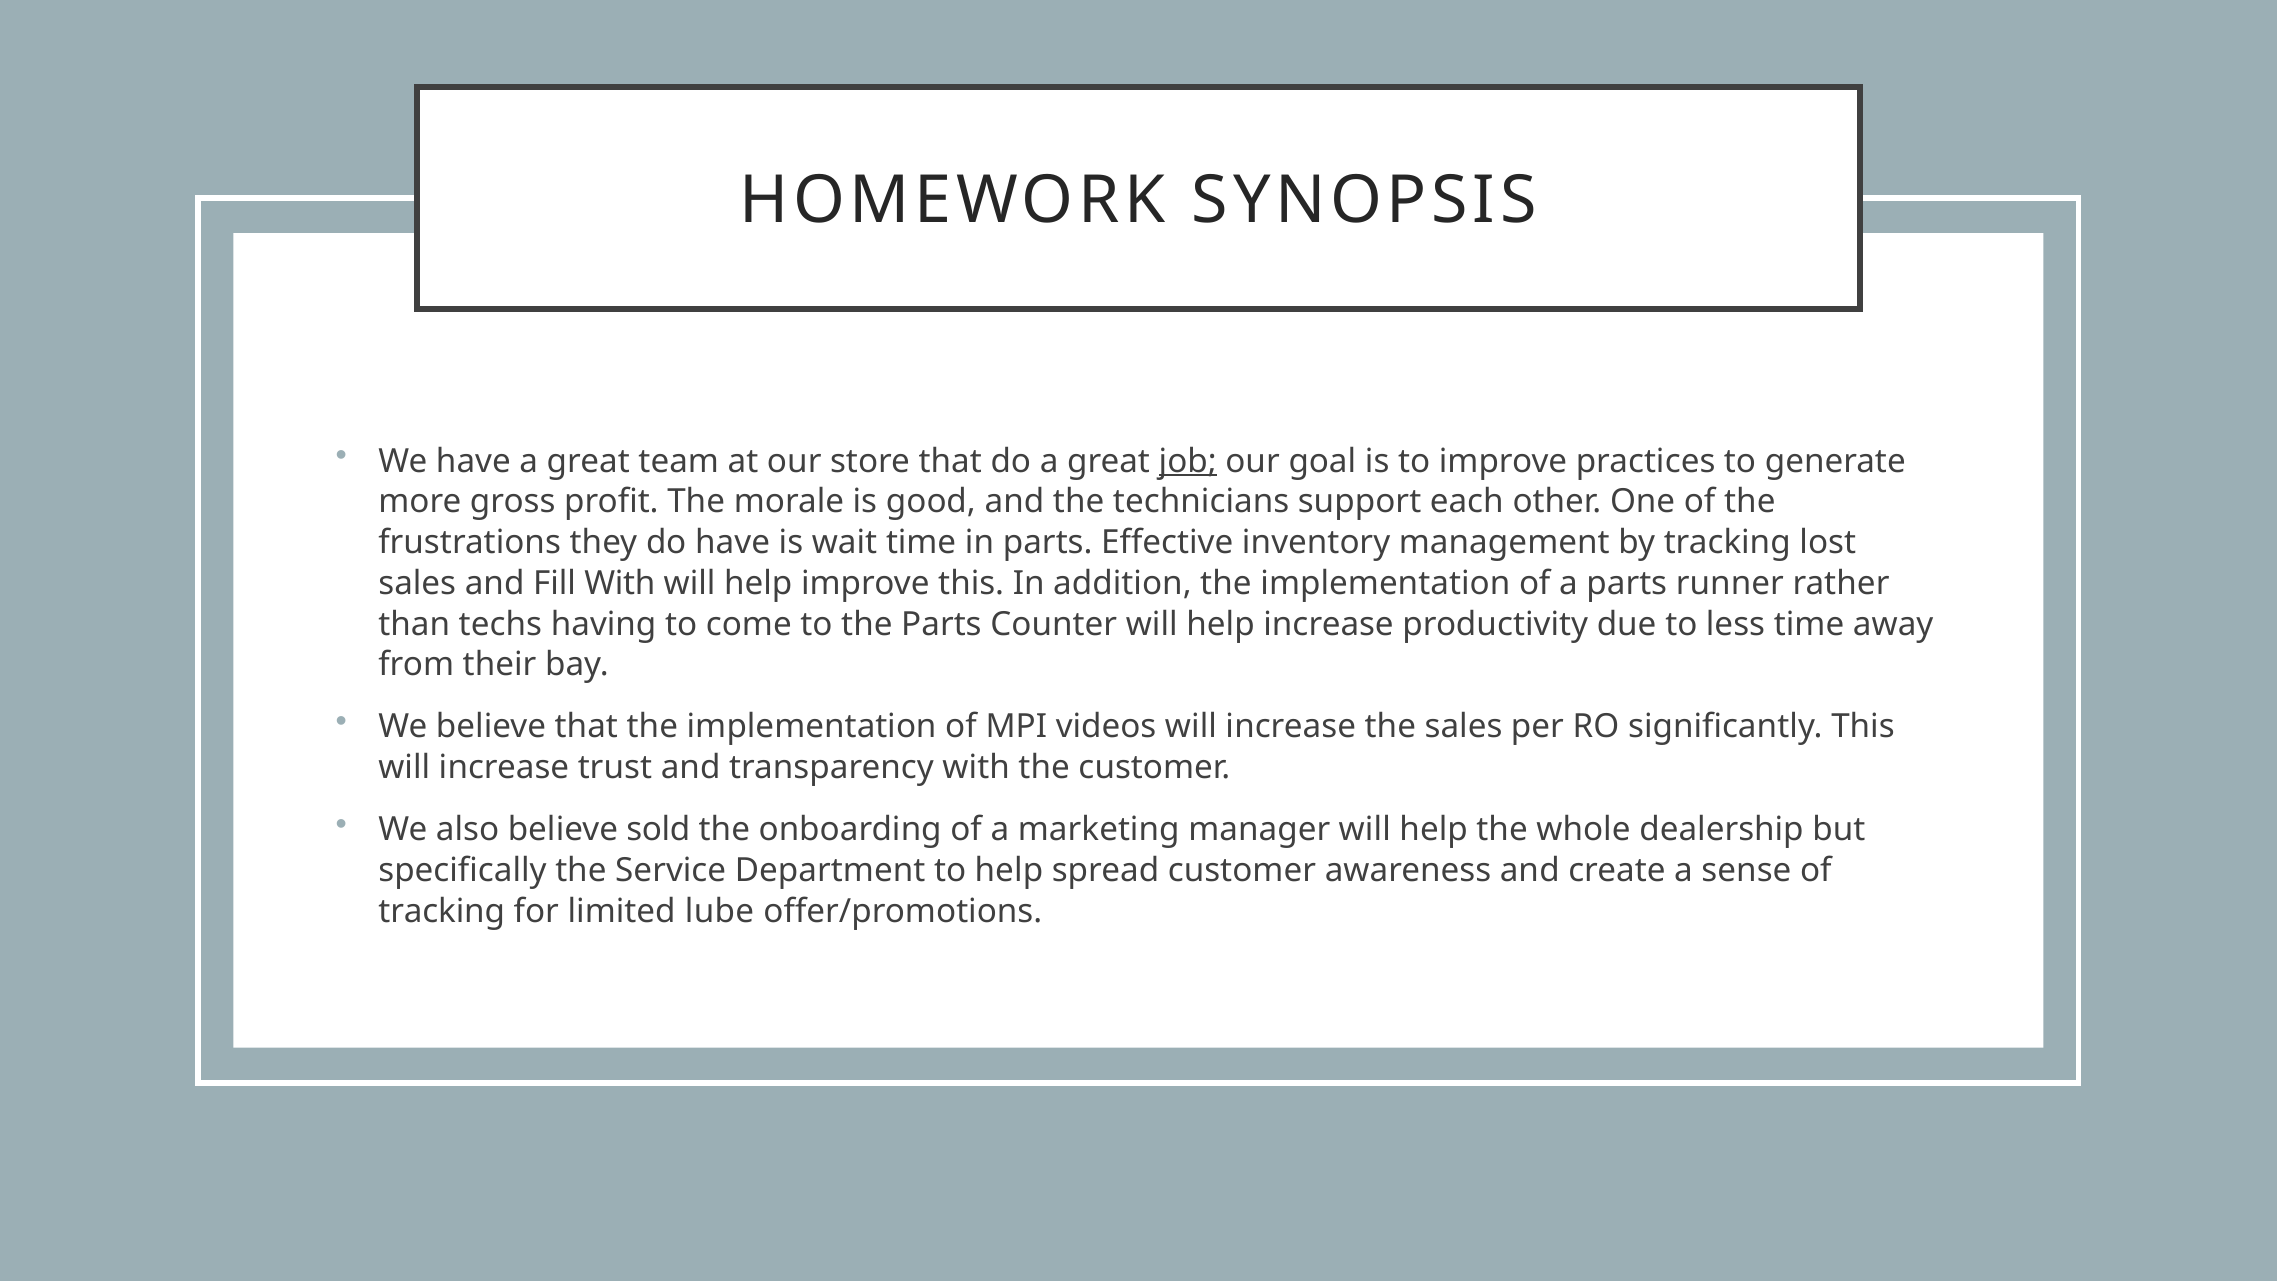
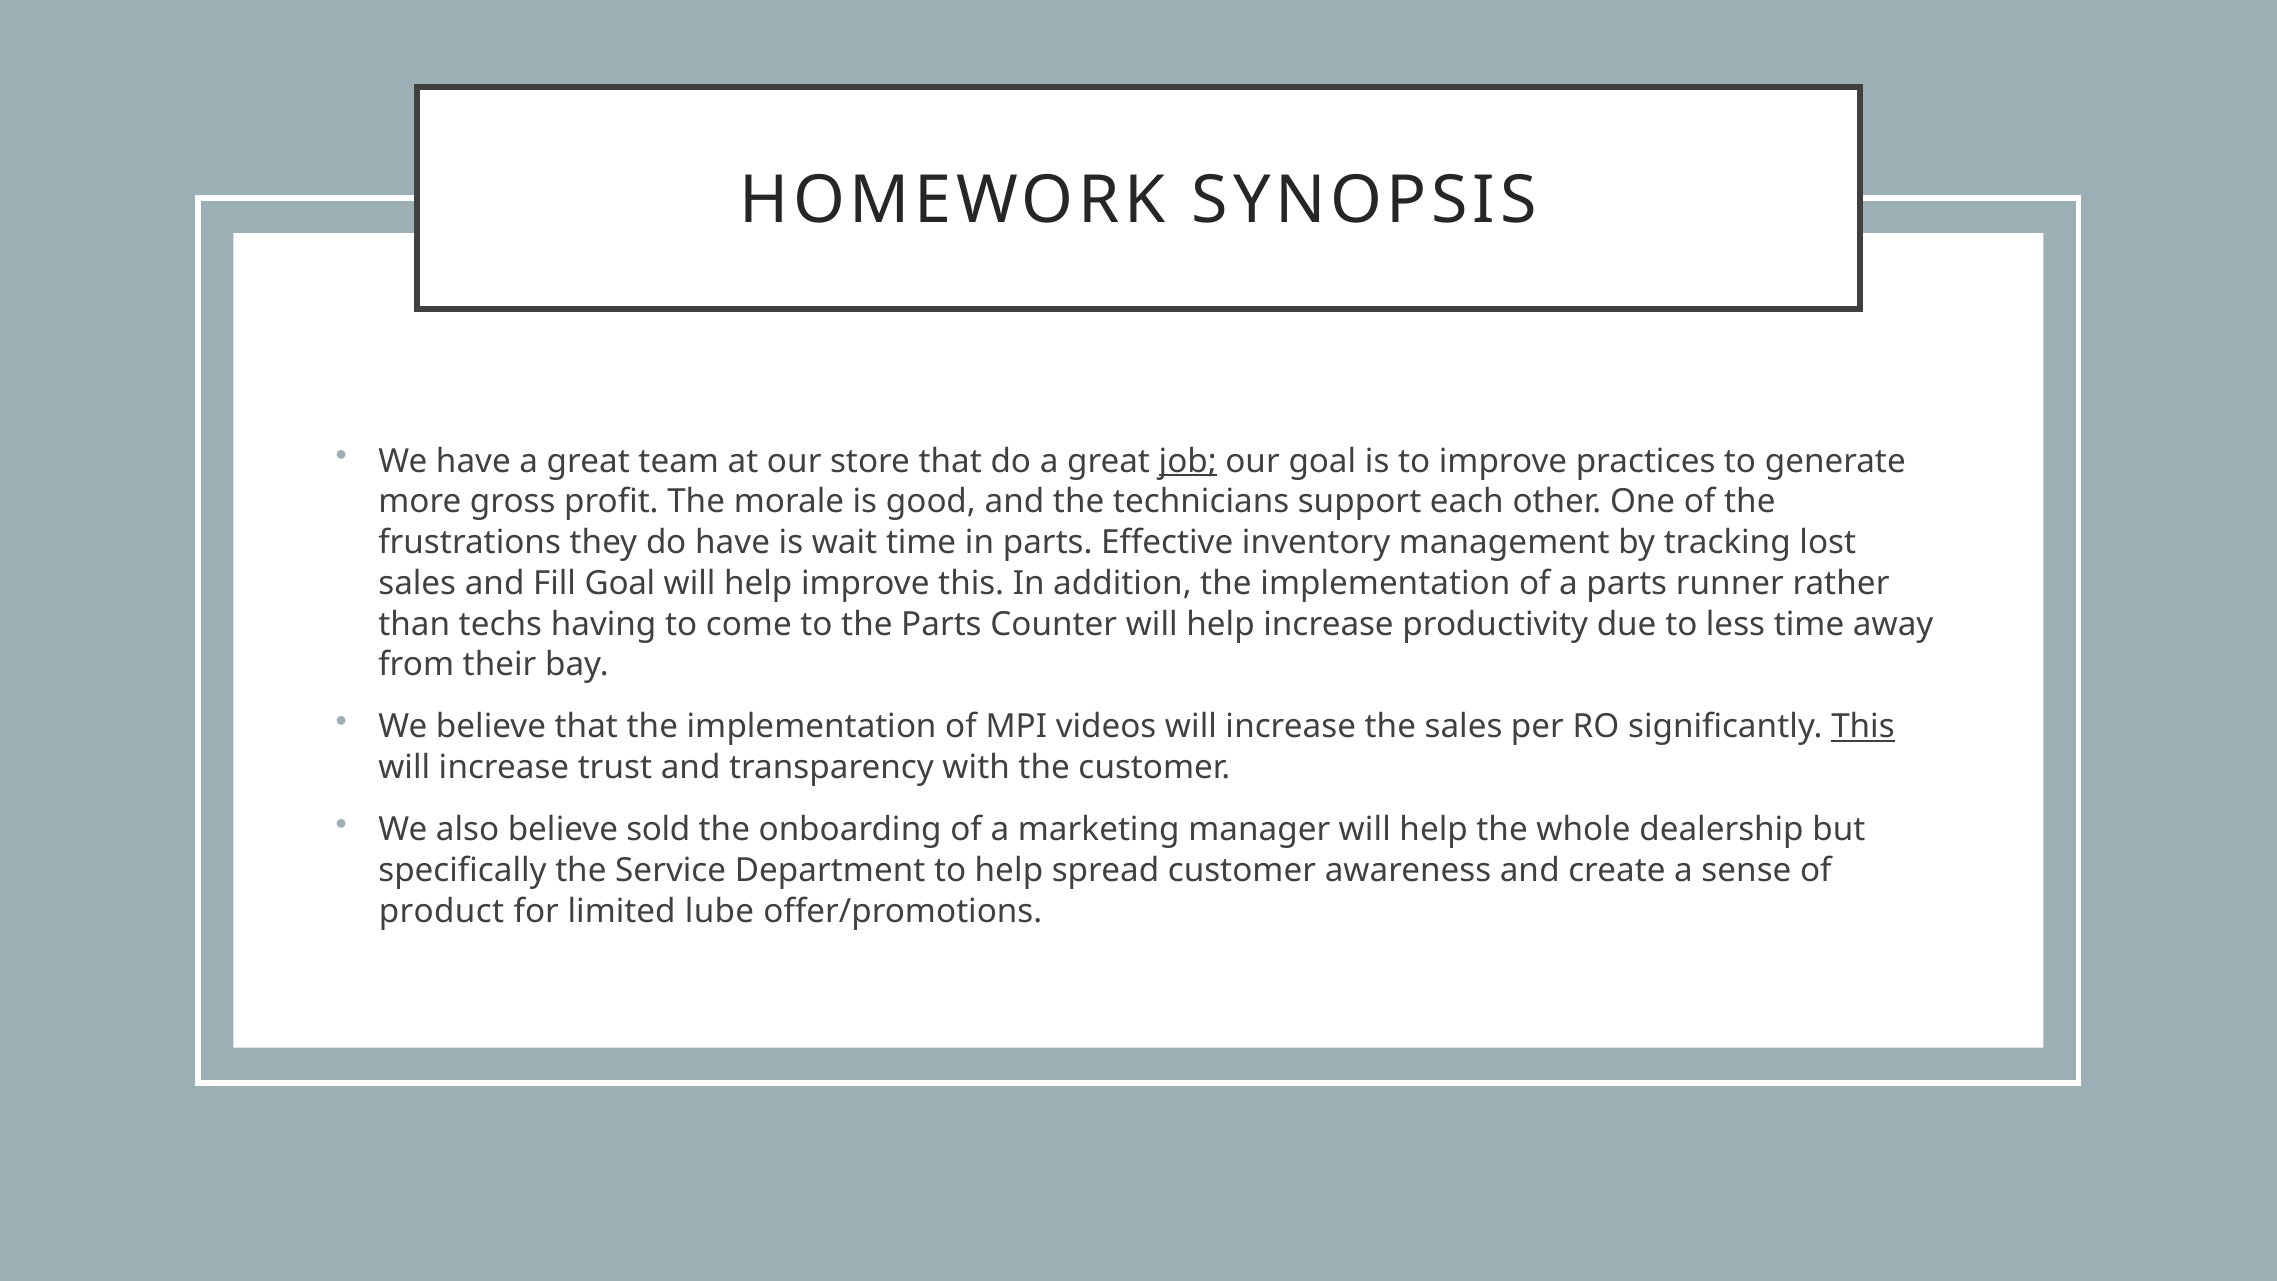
Fill With: With -> Goal
This at (1863, 727) underline: none -> present
tracking at (442, 911): tracking -> product
